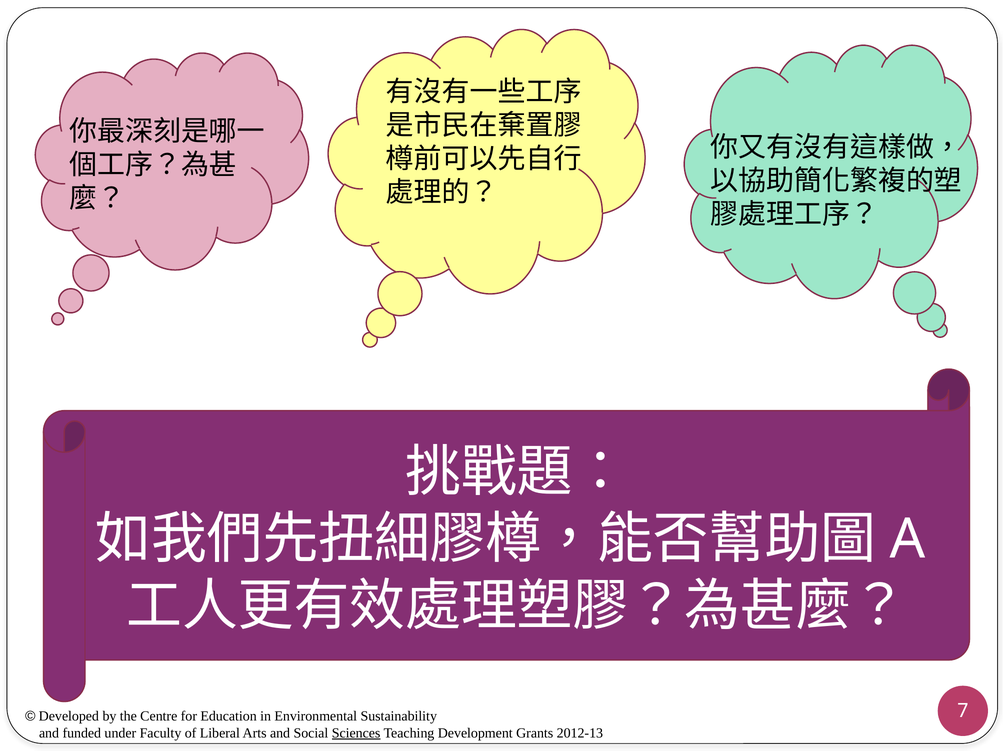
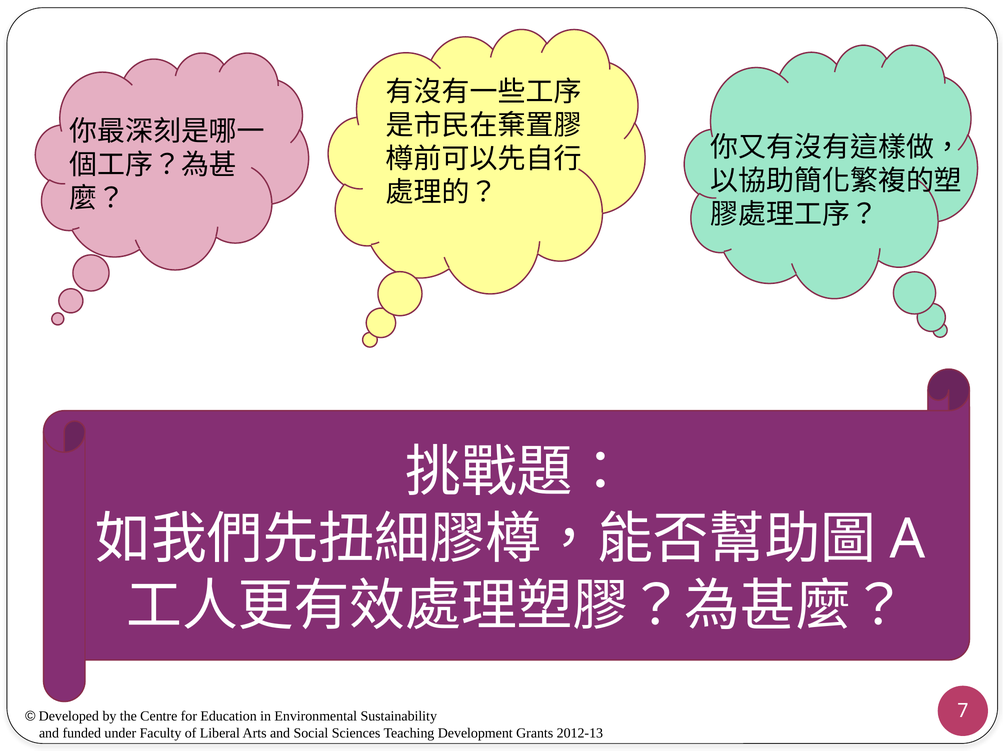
Sciences underline: present -> none
